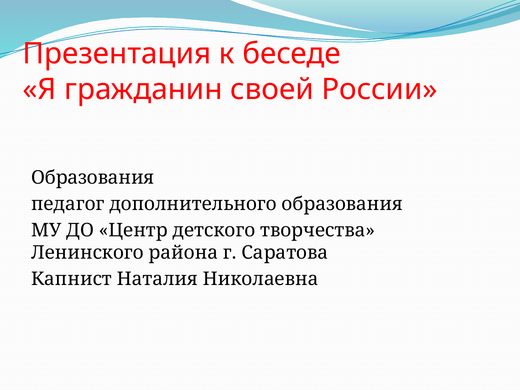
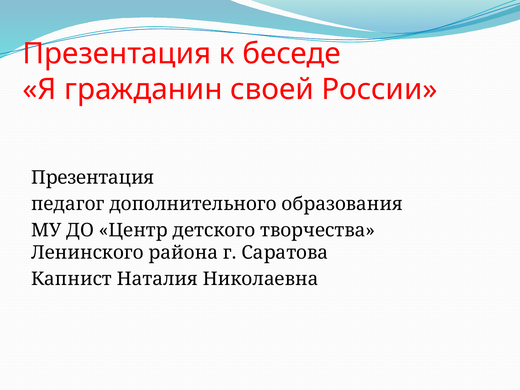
Образования at (93, 178): Образования -> Презентация
